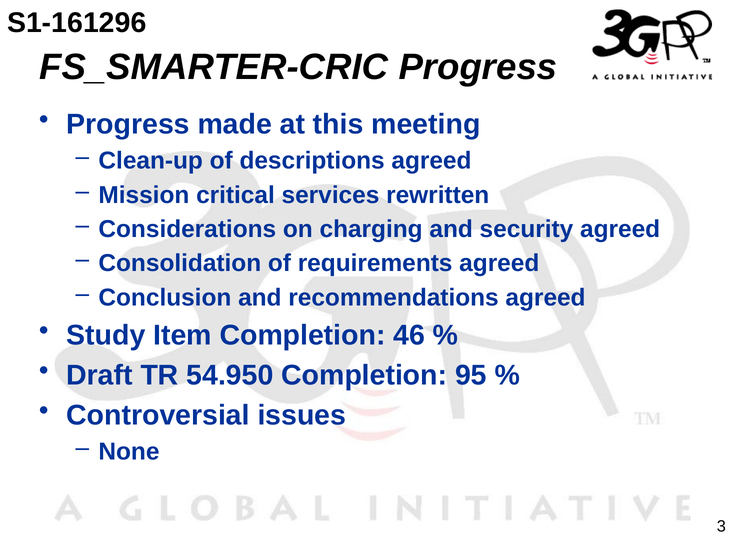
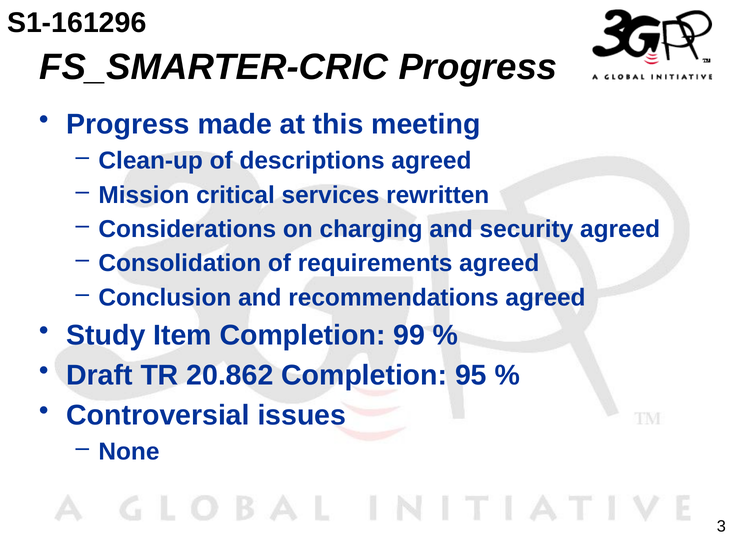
46: 46 -> 99
54.950: 54.950 -> 20.862
